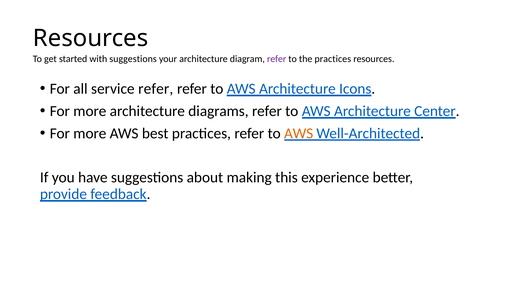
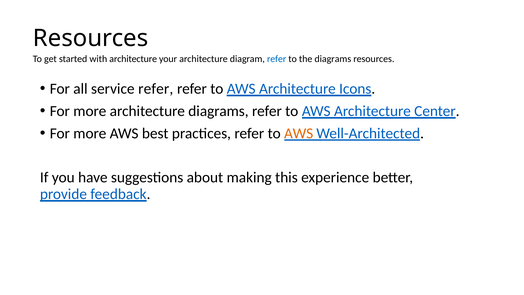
with suggestions: suggestions -> architecture
refer at (277, 59) colour: purple -> blue
the practices: practices -> diagrams
